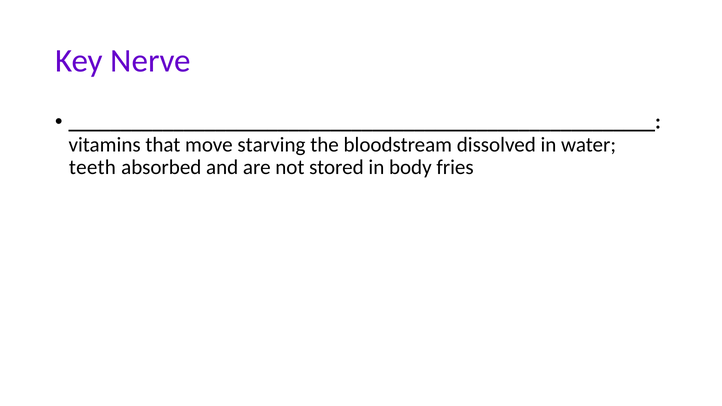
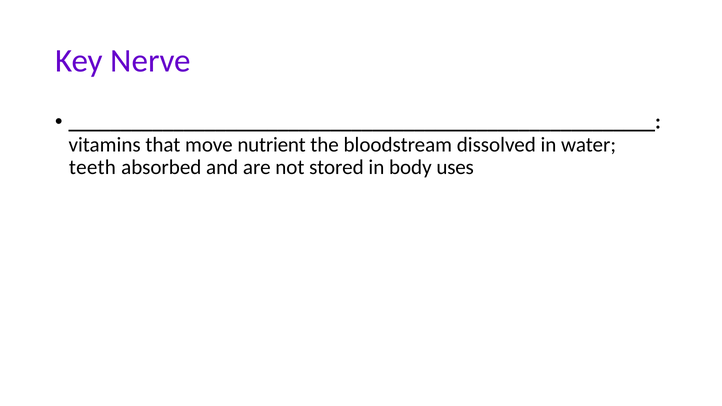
starving: starving -> nutrient
fries: fries -> uses
